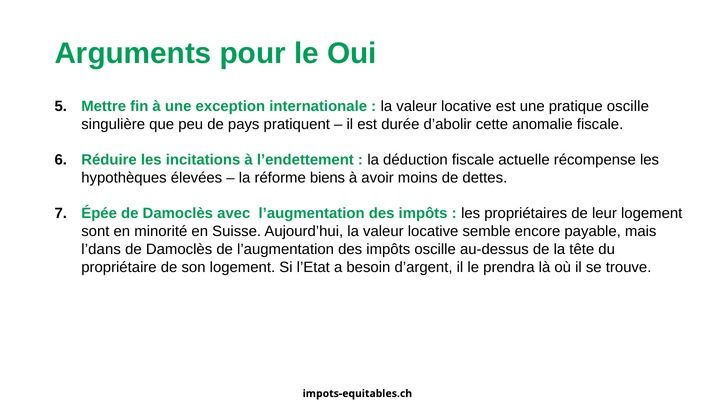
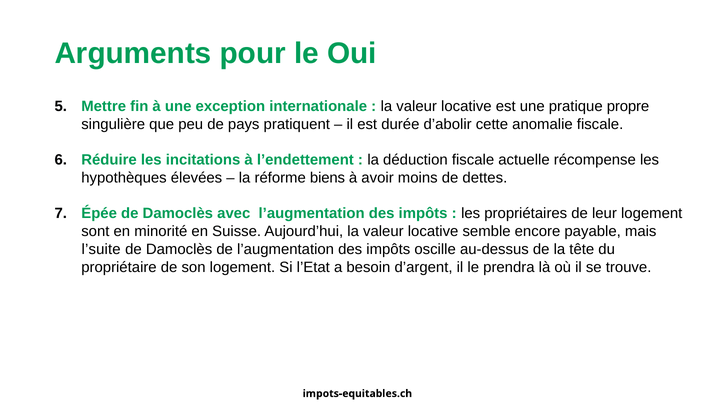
pratique oscille: oscille -> propre
l’dans: l’dans -> l’suite
